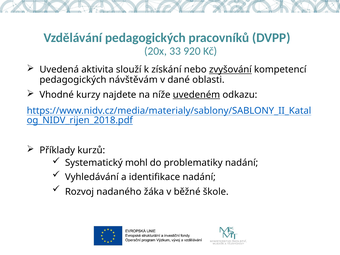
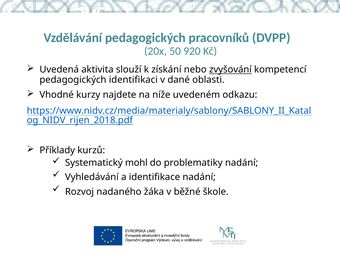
33: 33 -> 50
návštěvám: návštěvám -> identifikaci
uvedeném underline: present -> none
